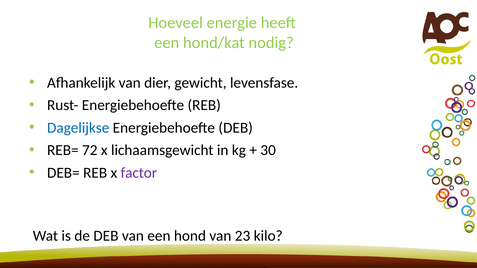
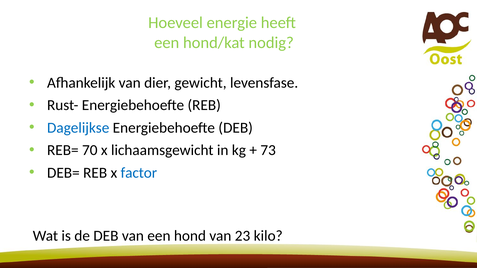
72: 72 -> 70
30: 30 -> 73
factor colour: purple -> blue
